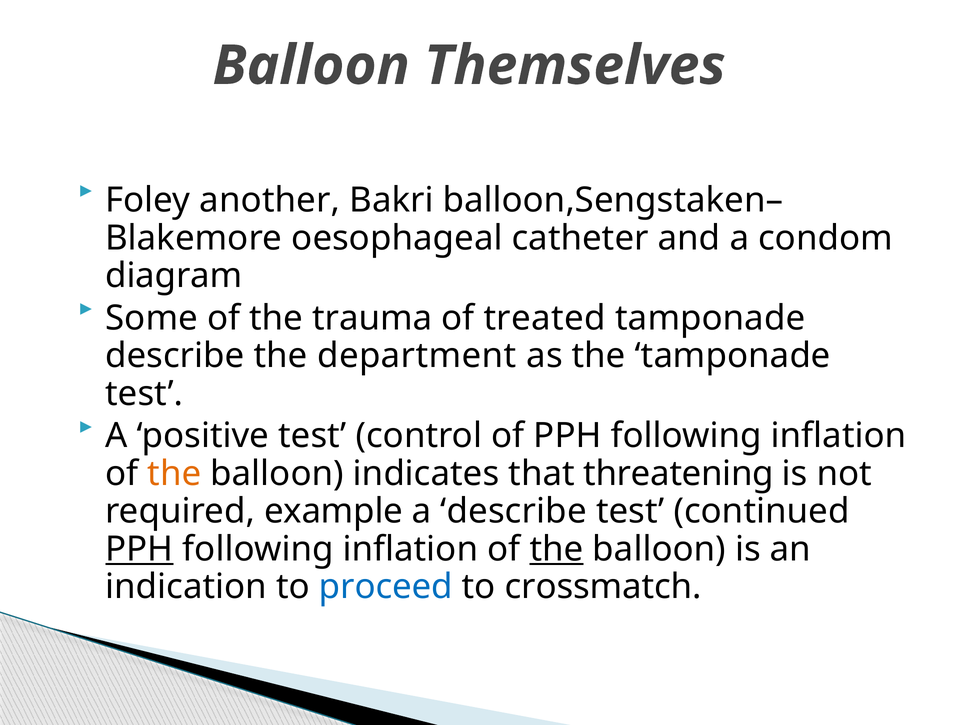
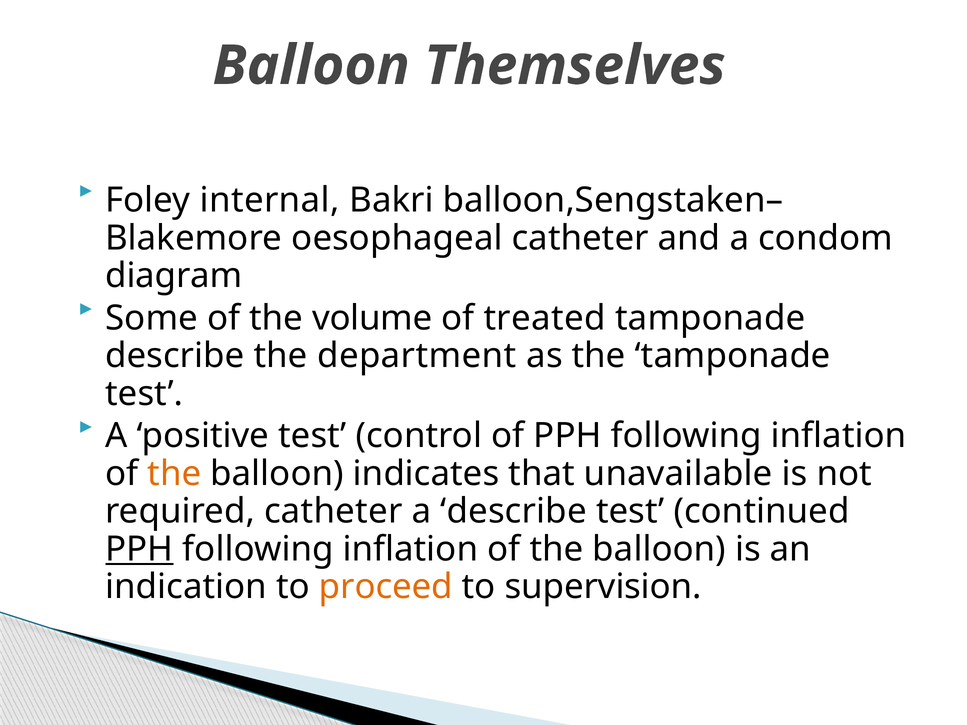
another: another -> internal
trauma: trauma -> volume
threatening: threatening -> unavailable
required example: example -> catheter
the at (556, 549) underline: present -> none
proceed colour: blue -> orange
crossmatch: crossmatch -> supervision
